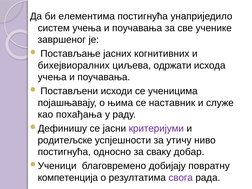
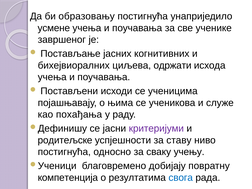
елементима: елементима -> образовању
систем: систем -> усмене
наставник: наставник -> ученикова
утичу: утичу -> ставу
добар: добар -> учењу
свога colour: purple -> blue
